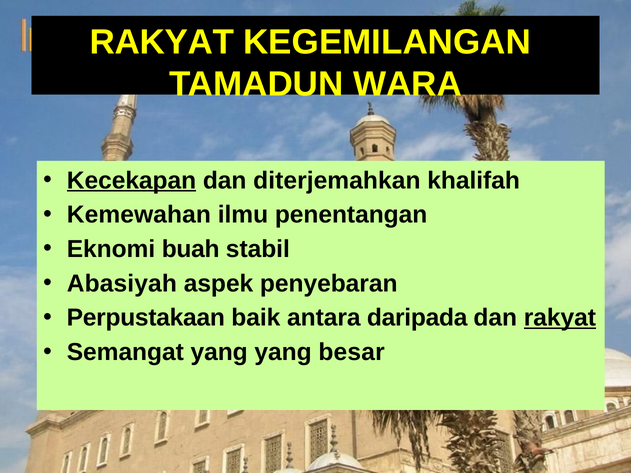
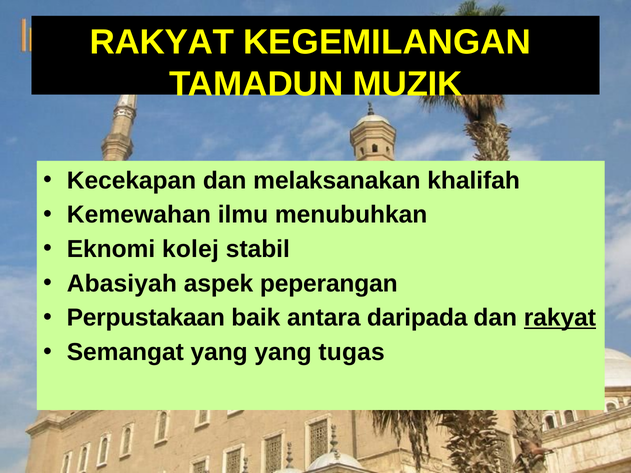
WARA: WARA -> MUZIK
Kecekapan underline: present -> none
diterjemahkan: diterjemahkan -> melaksanakan
penentangan: penentangan -> menubuhkan
buah: buah -> kolej
penyebaran: penyebaran -> peperangan
besar: besar -> tugas
